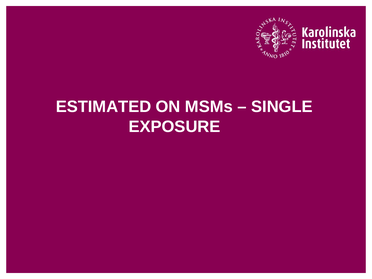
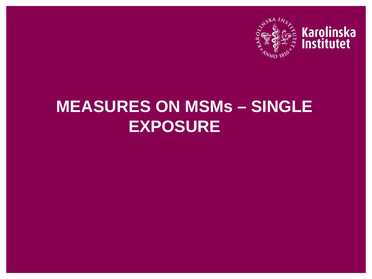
ESTIMATED: ESTIMATED -> MEASURES
